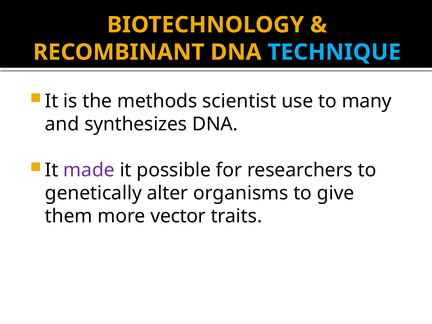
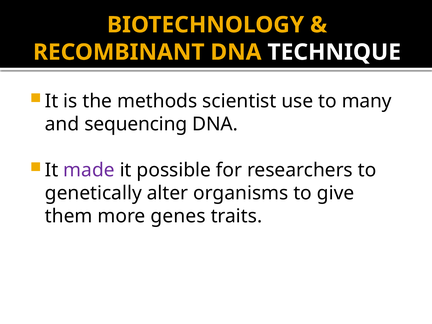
TECHNIQUE colour: light blue -> white
synthesizes: synthesizes -> sequencing
vector: vector -> genes
